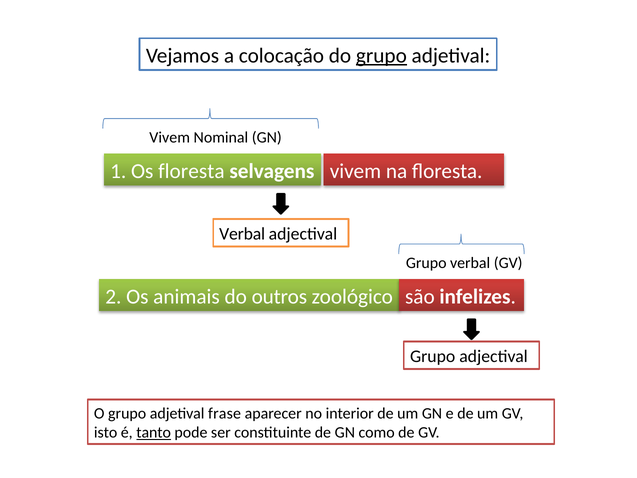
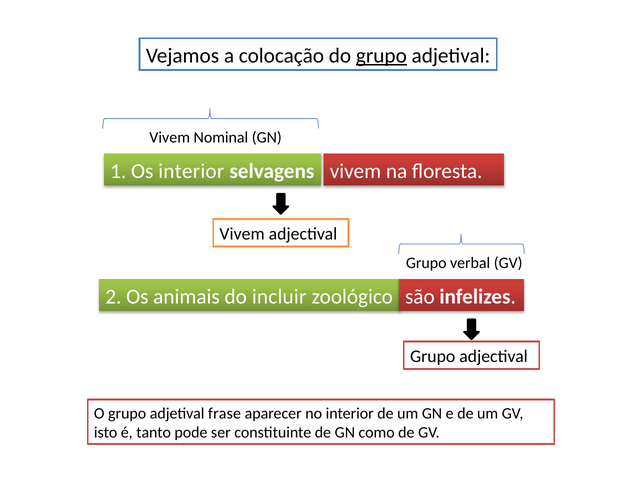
Os floresta: floresta -> interior
Verbal at (242, 234): Verbal -> Vivem
outros: outros -> incluir
tanto underline: present -> none
